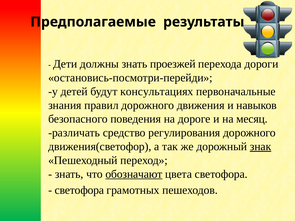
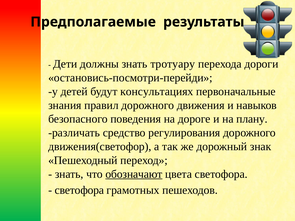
проезжей: проезжей -> тротуару
месяц: месяц -> плану
знак underline: present -> none
